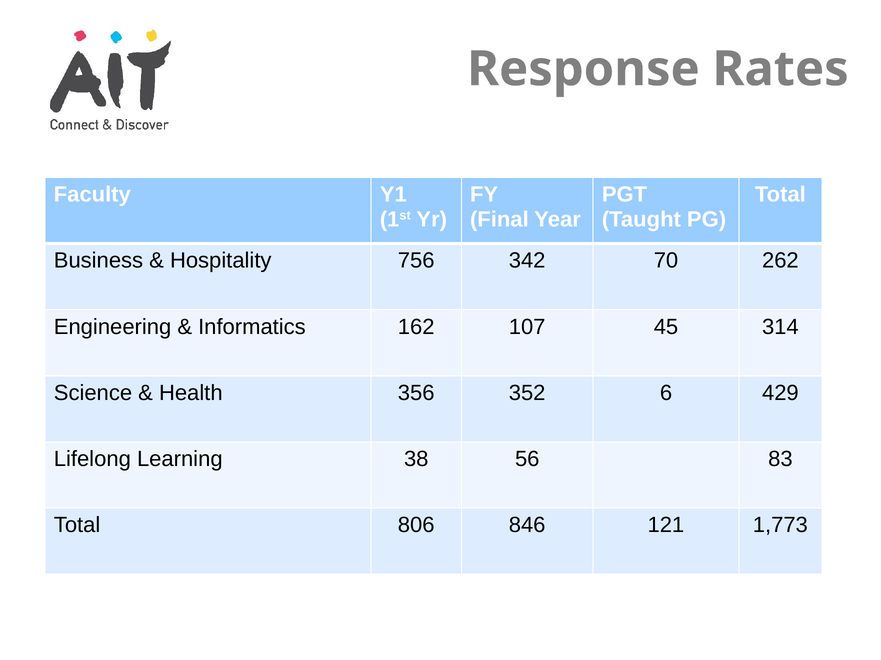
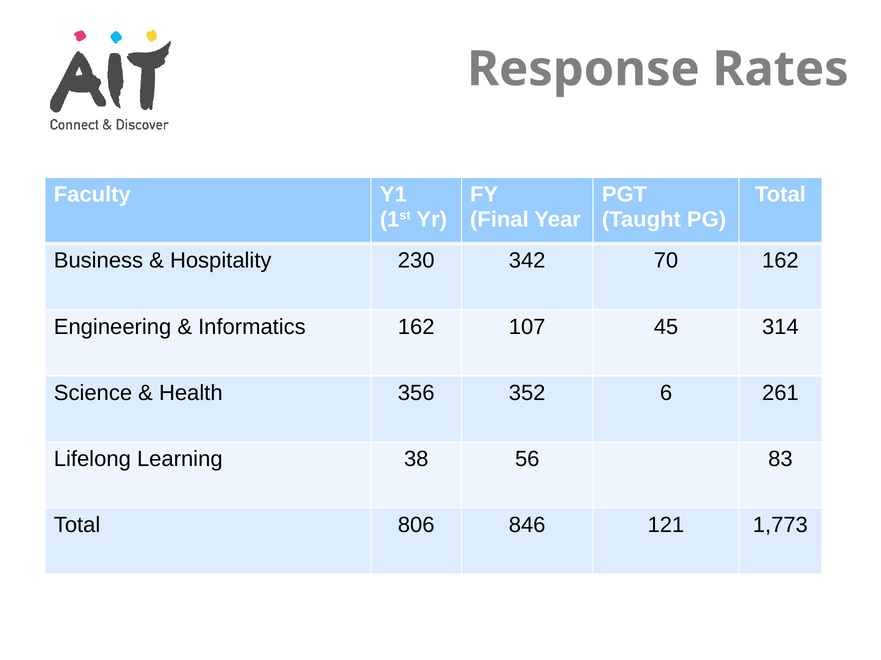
756: 756 -> 230
70 262: 262 -> 162
429: 429 -> 261
